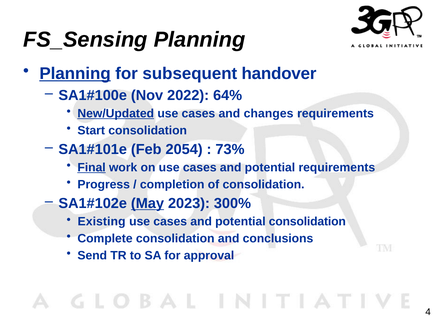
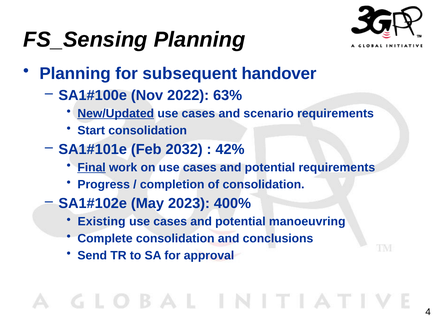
Planning at (75, 74) underline: present -> none
64%: 64% -> 63%
changes: changes -> scenario
2054: 2054 -> 2032
73%: 73% -> 42%
May underline: present -> none
300%: 300% -> 400%
potential consolidation: consolidation -> manoeuvring
